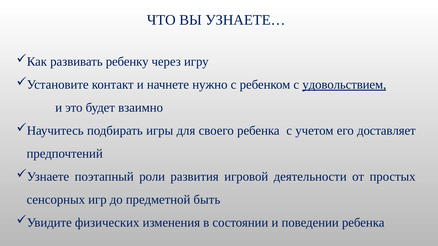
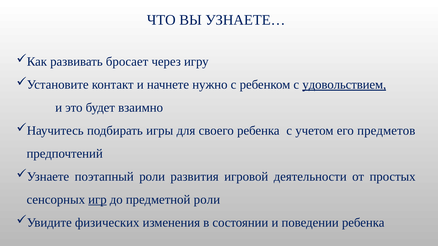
ребенку: ребенку -> бросает
доставляет: доставляет -> предметов
игр underline: none -> present
предметной быть: быть -> роли
